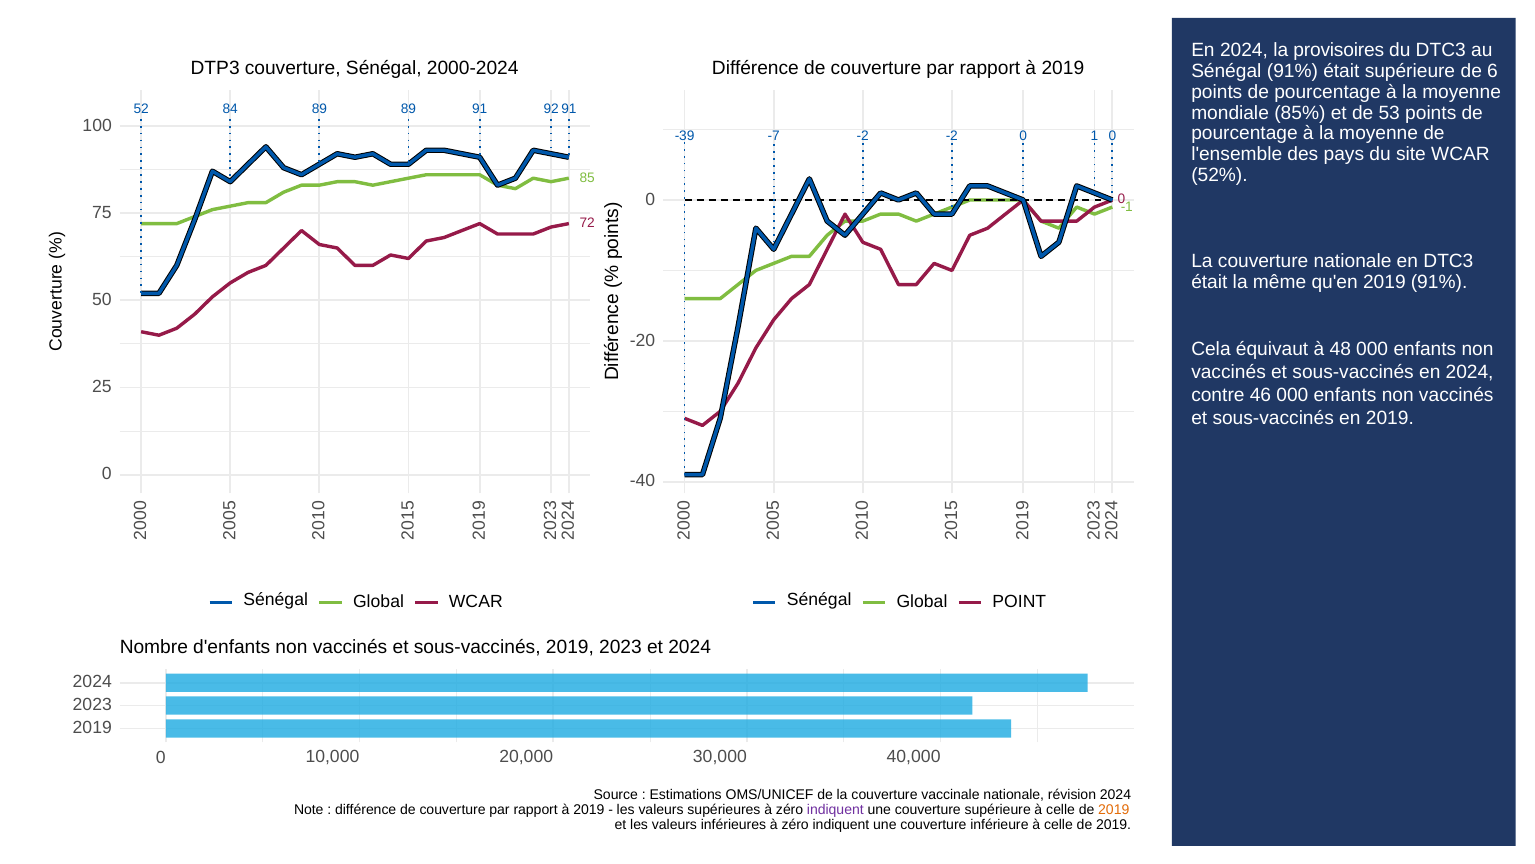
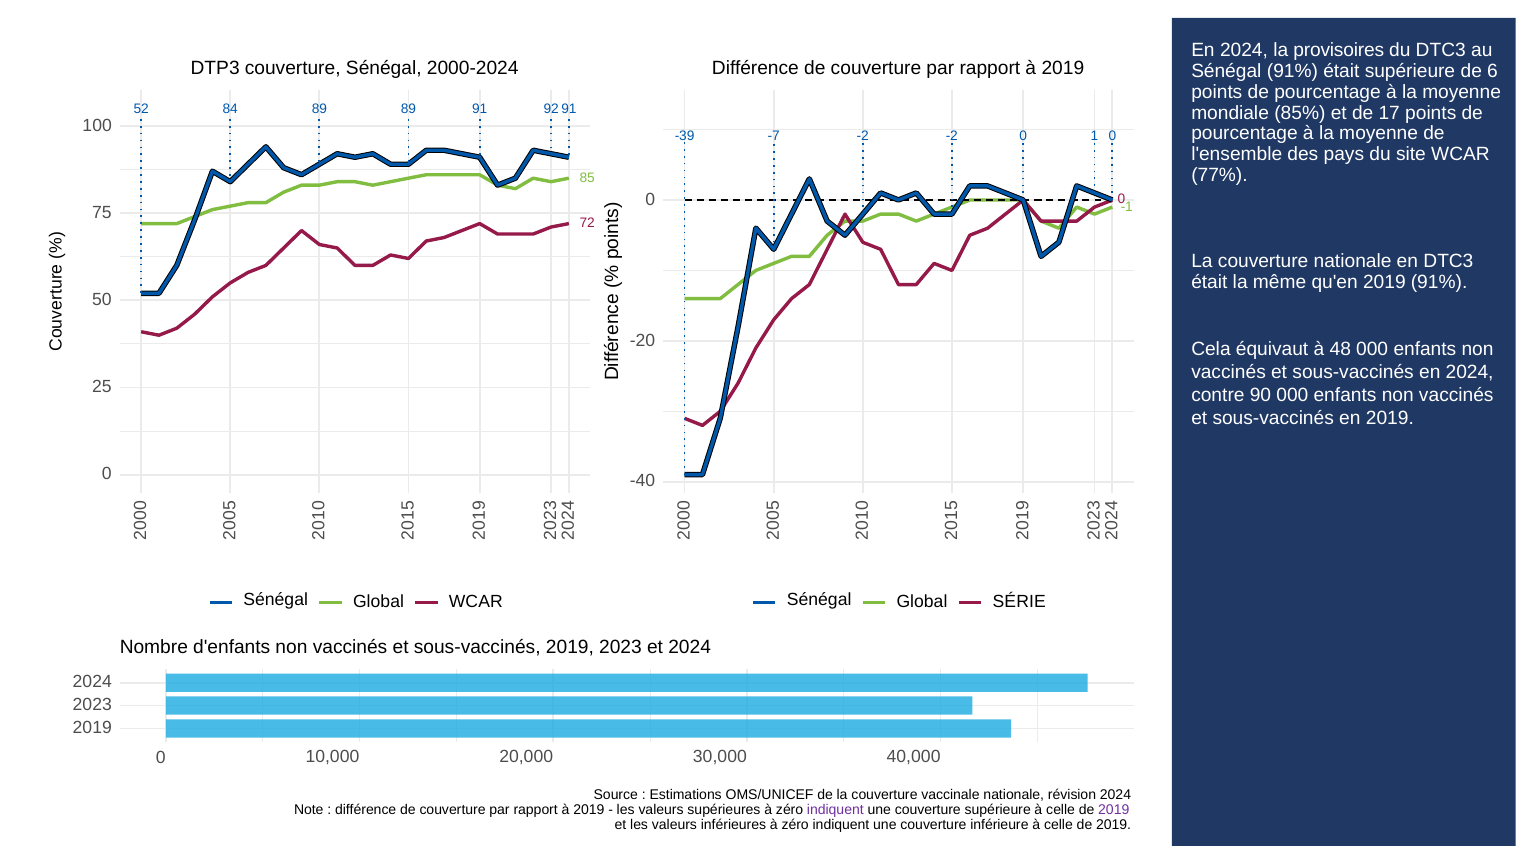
53: 53 -> 17
52%: 52% -> 77%
46: 46 -> 90
POINT: POINT -> SÉRIE
2019 at (1114, 809) colour: orange -> purple
